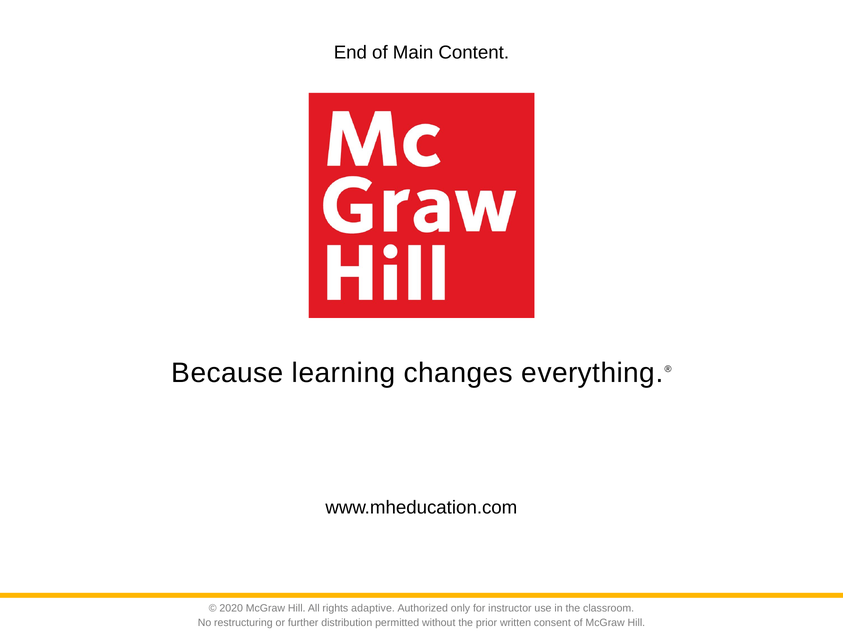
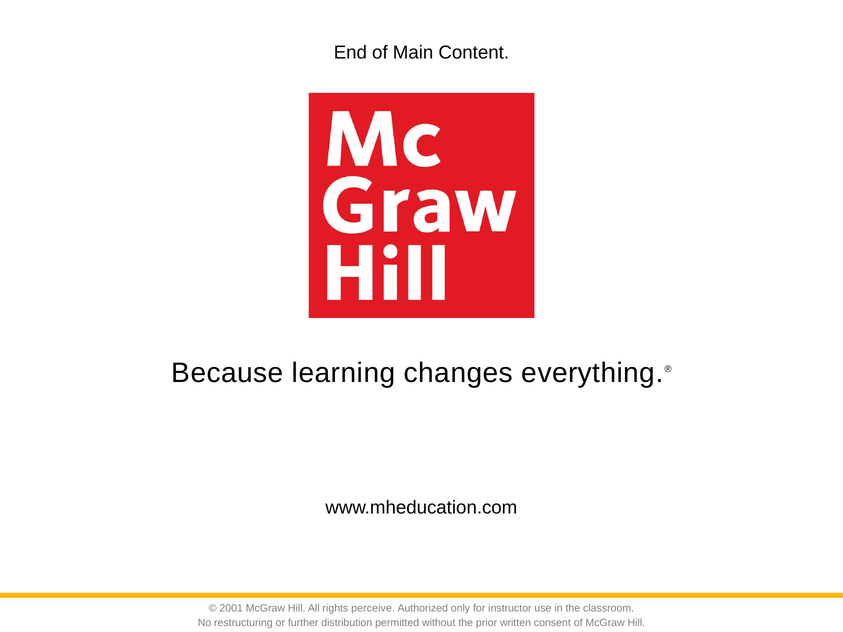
2020: 2020 -> 2001
adaptive: adaptive -> perceive
